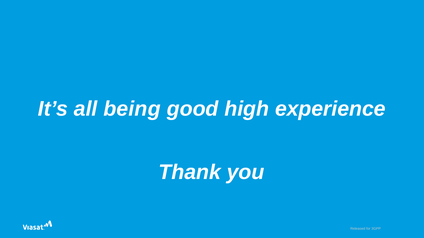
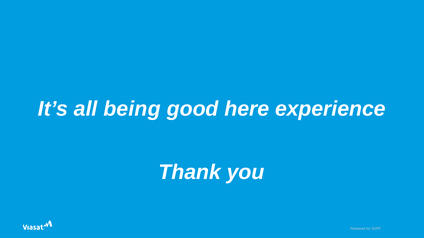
high: high -> here
